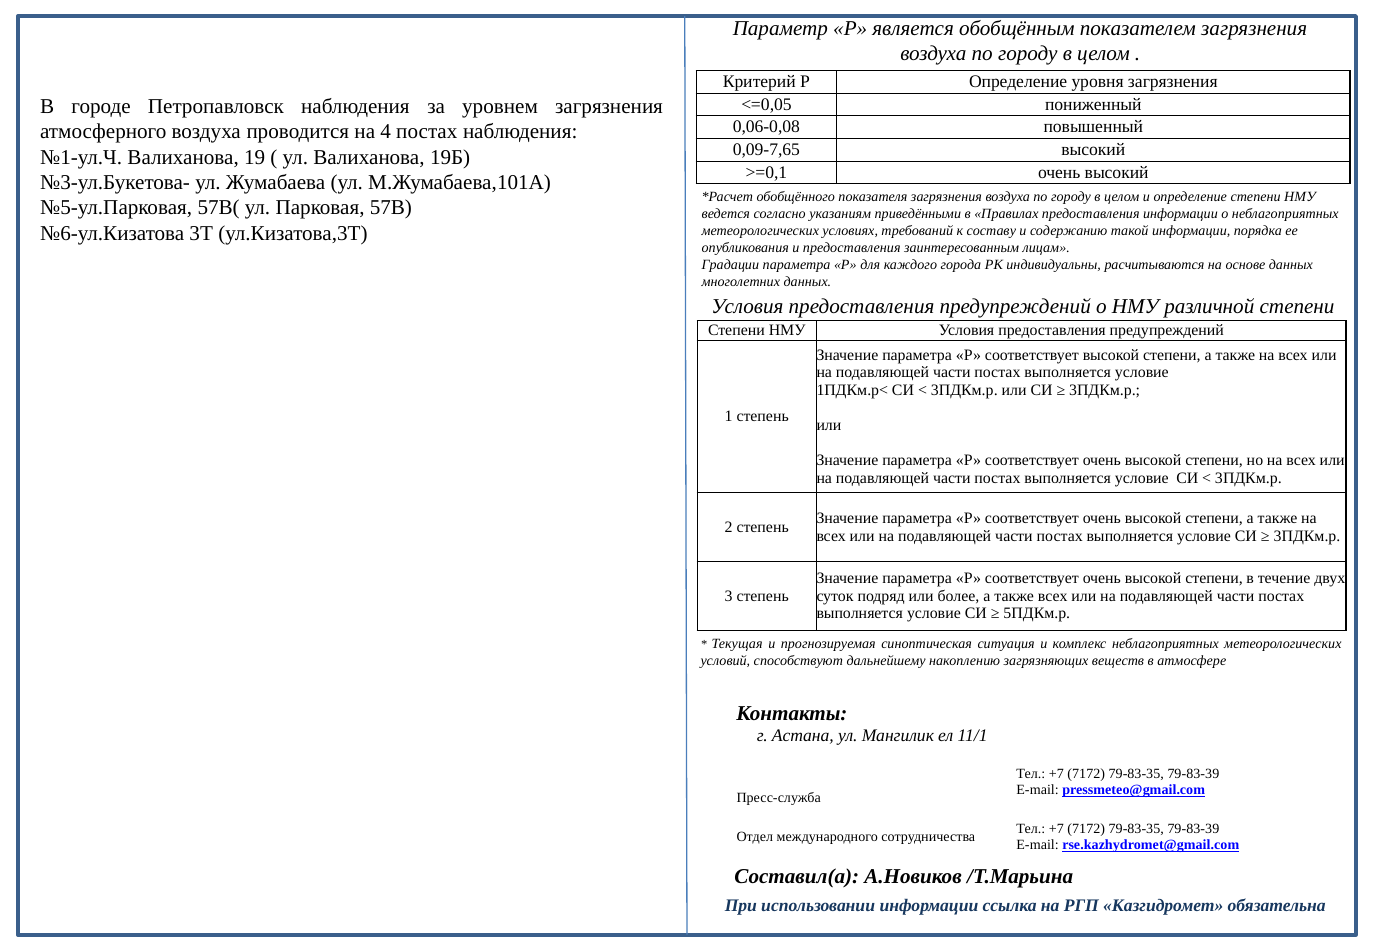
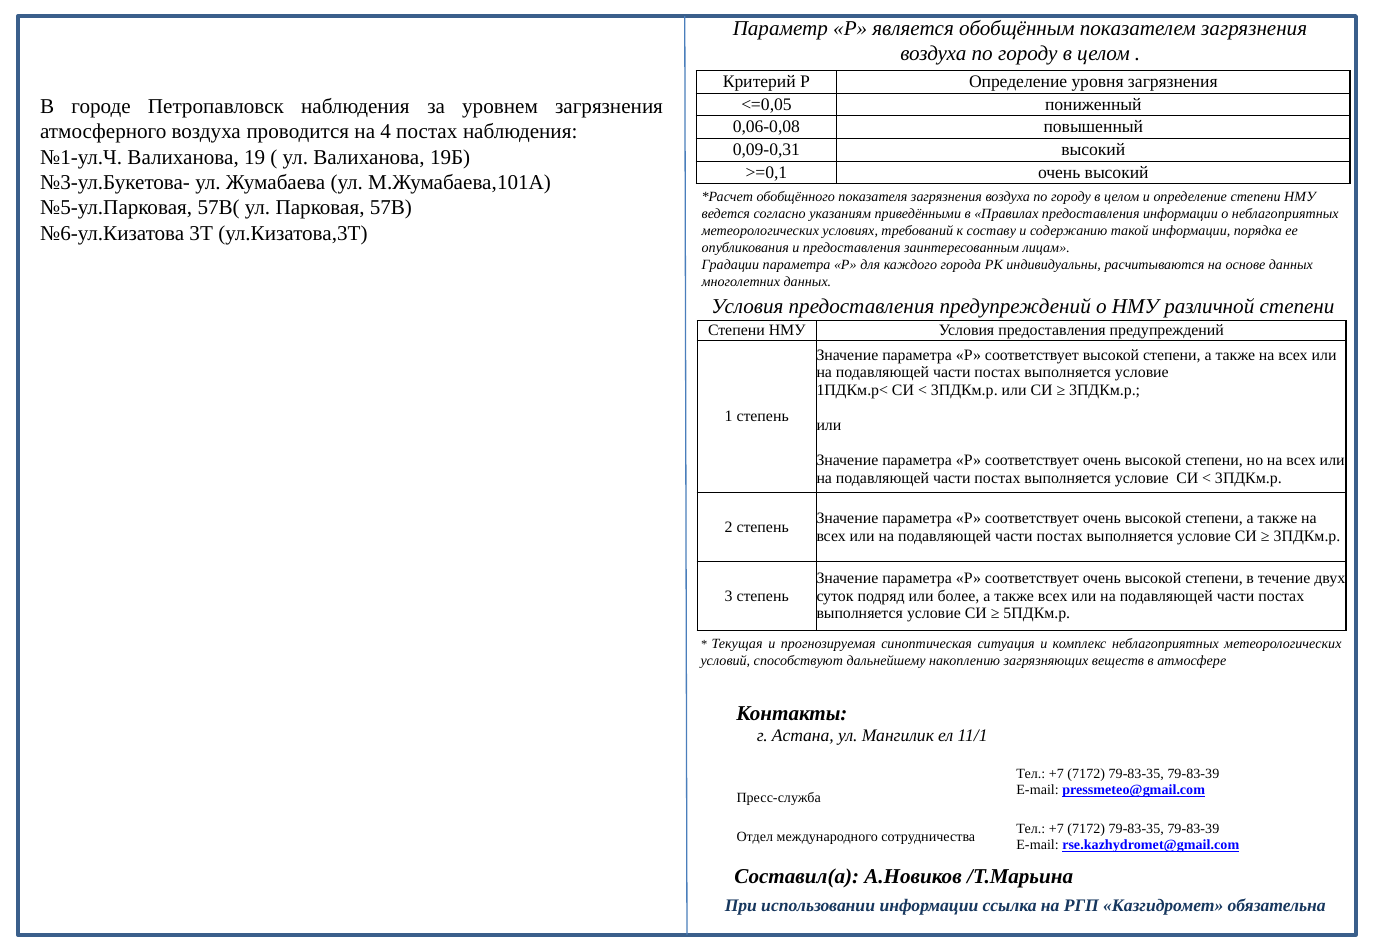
0,09-7,65: 0,09-7,65 -> 0,09-0,31
